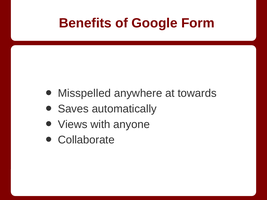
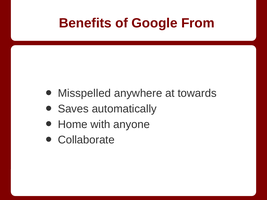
Form: Form -> From
Views: Views -> Home
